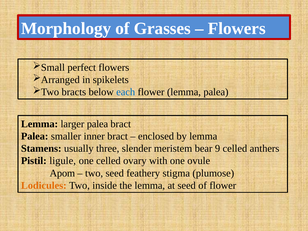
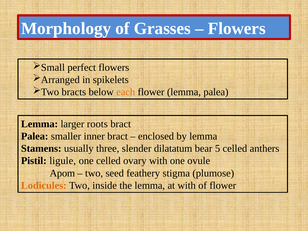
each colour: blue -> orange
larger palea: palea -> roots
meristem: meristem -> dilatatum
9: 9 -> 5
at seed: seed -> with
